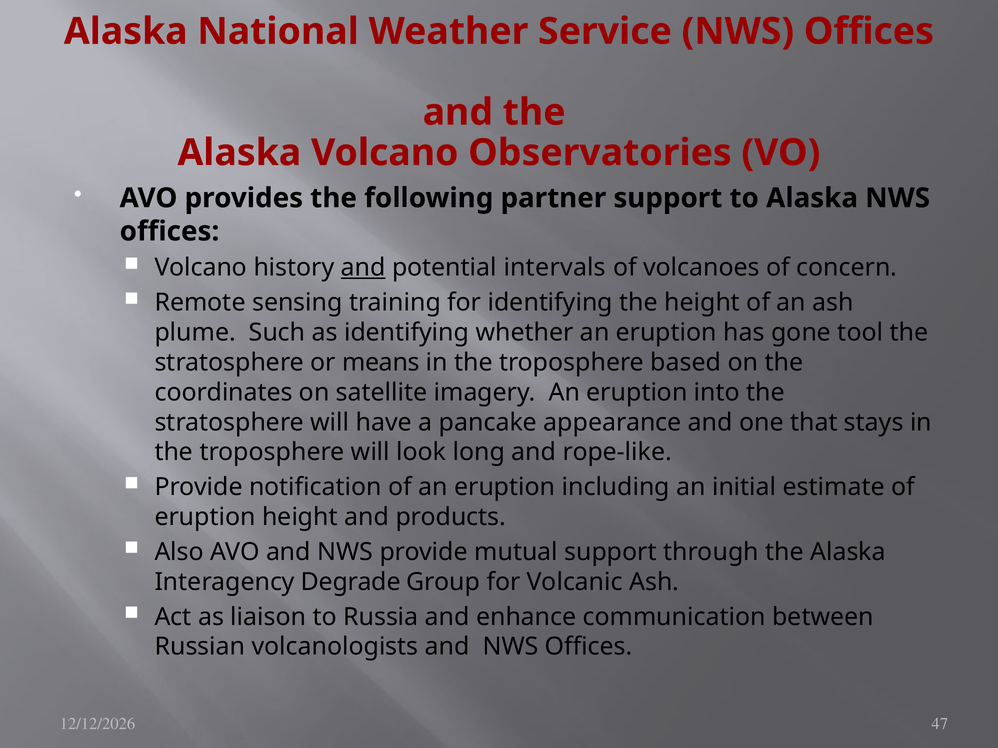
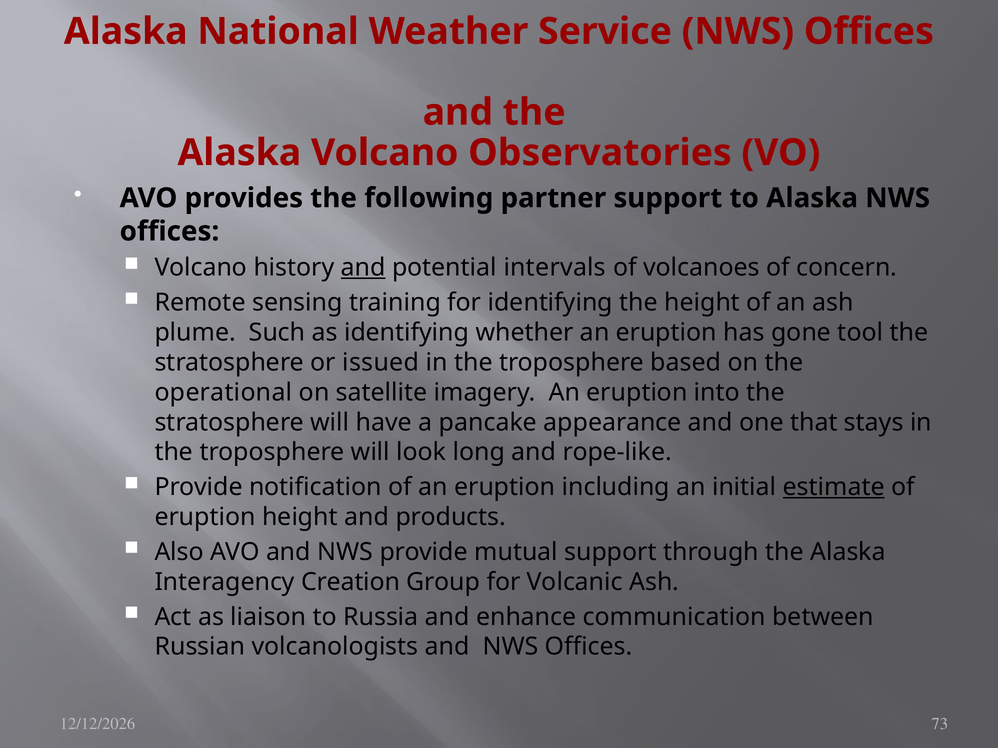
means: means -> issued
coordinates: coordinates -> operational
estimate underline: none -> present
Degrade: Degrade -> Creation
47: 47 -> 73
